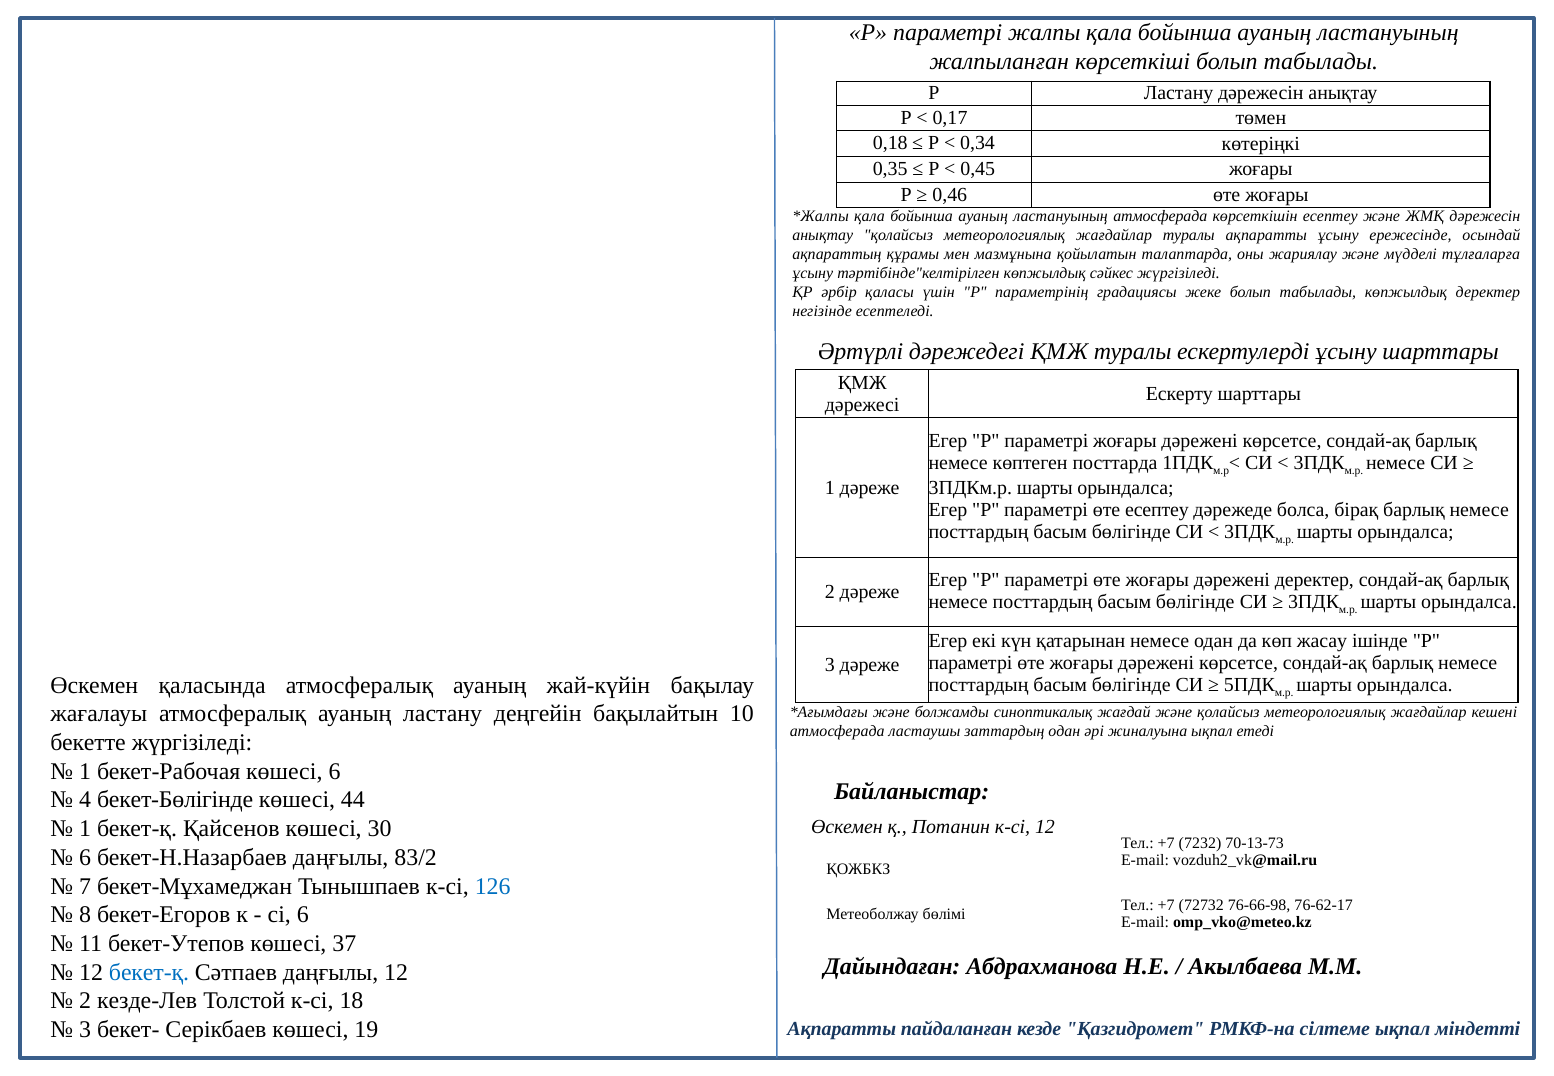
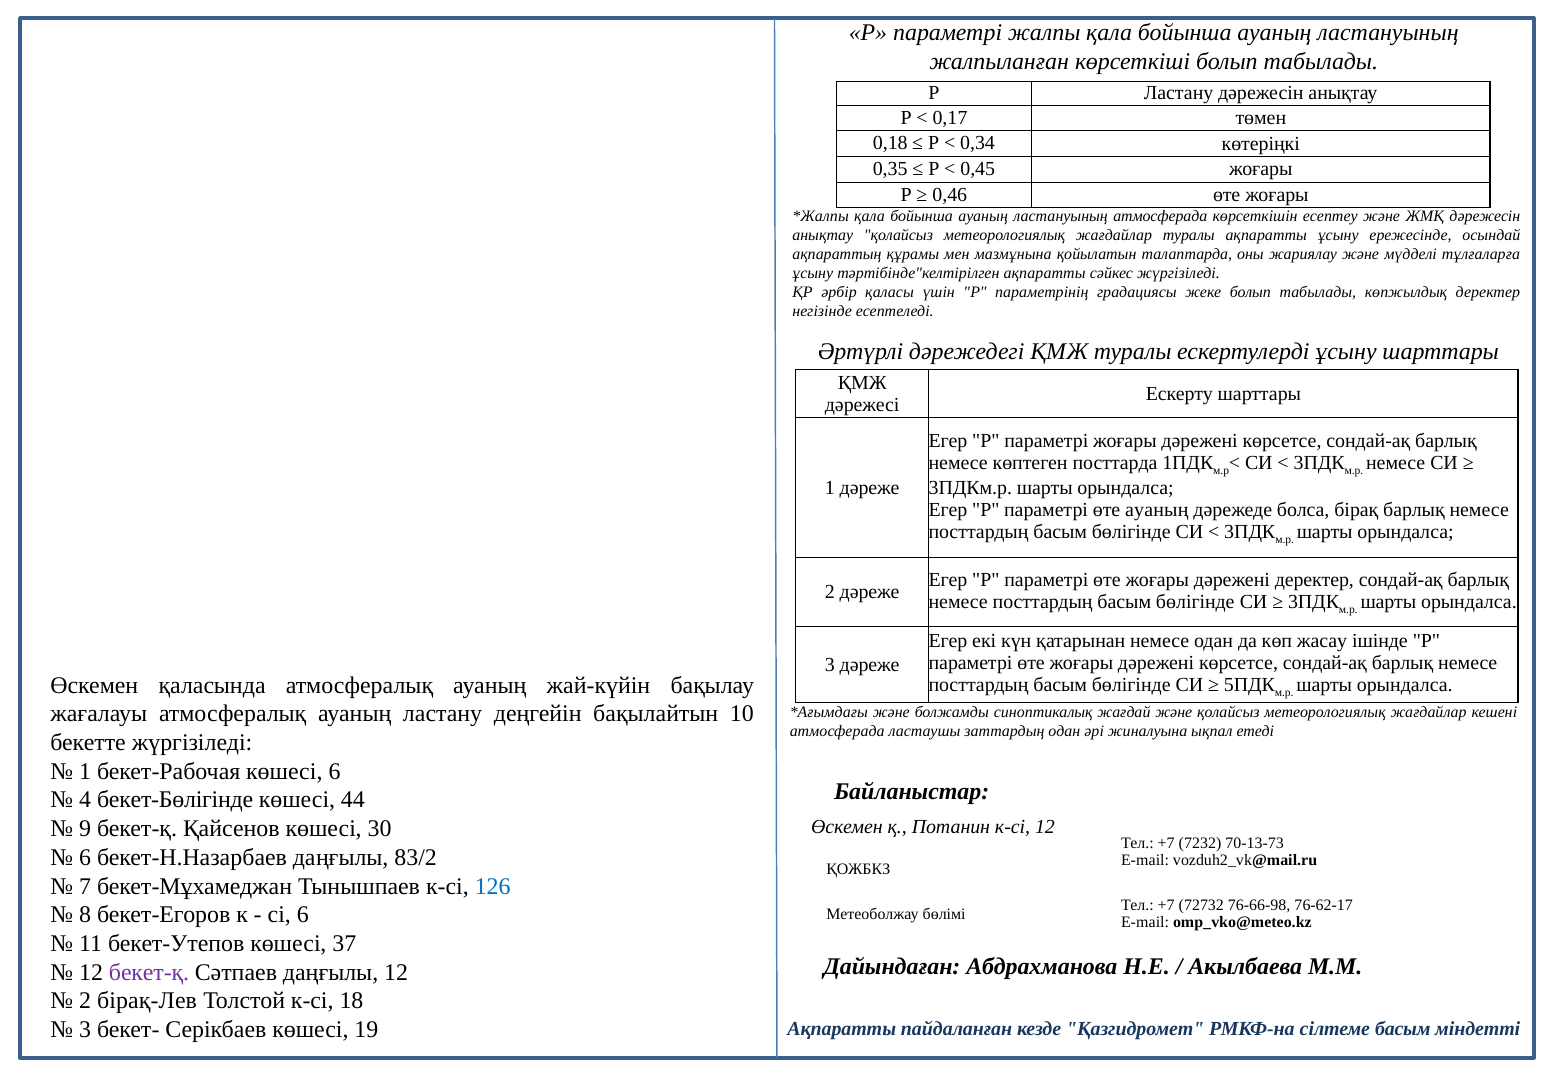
тәртібінде"келтірілген көпжылдық: көпжылдық -> ақпаратты
өте есептеу: есептеу -> ауаның
1 at (85, 829): 1 -> 9
бекет-қ at (149, 972) colour: blue -> purple
кезде-Лев: кезде-Лев -> бірақ-Лев
сілтеме ықпал: ықпал -> басым
